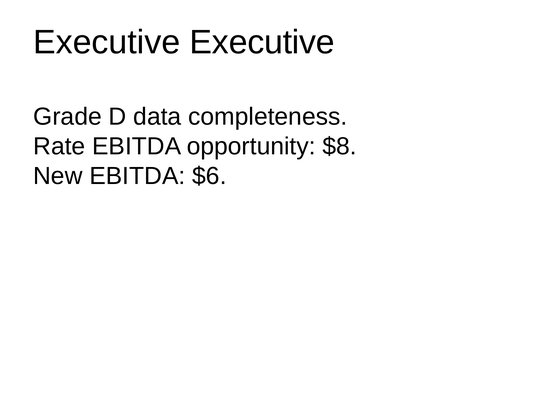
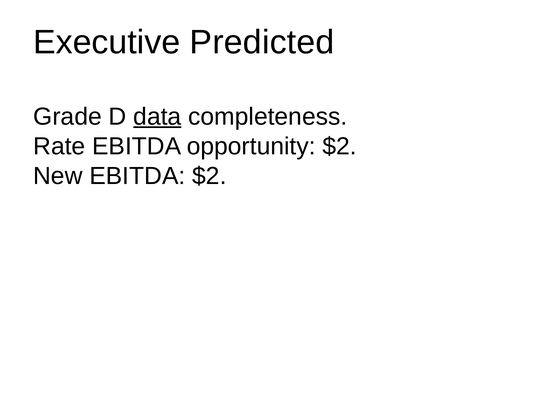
Executive Executive: Executive -> Predicted
data underline: none -> present
opportunity $8: $8 -> $2
EBITDA $6: $6 -> $2
